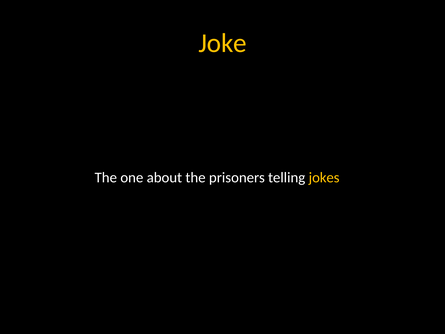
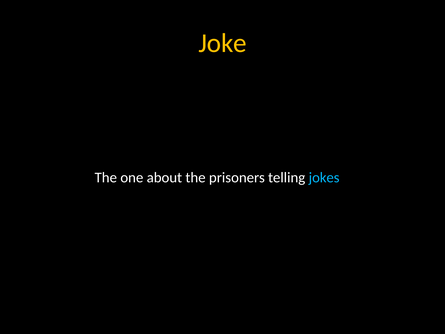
jokes colour: yellow -> light blue
